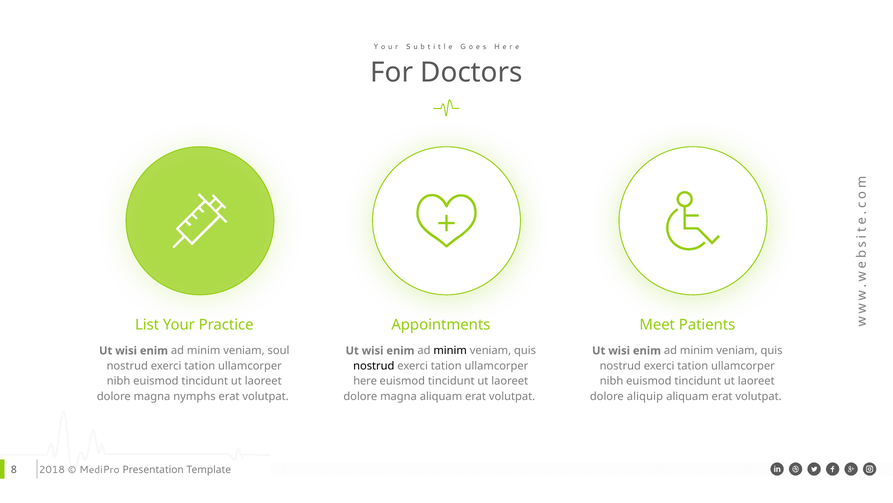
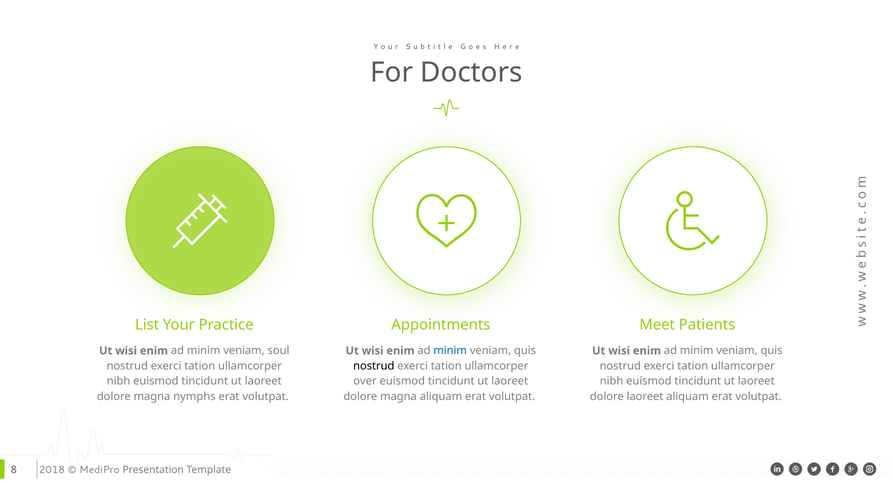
minim at (450, 350) colour: black -> blue
here: here -> over
dolore aliquip: aliquip -> laoreet
